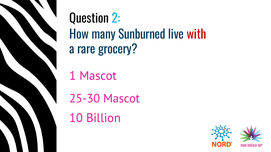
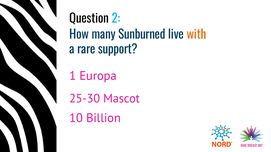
with colour: red -> orange
grocery: grocery -> support
1 Mascot: Mascot -> Europa
